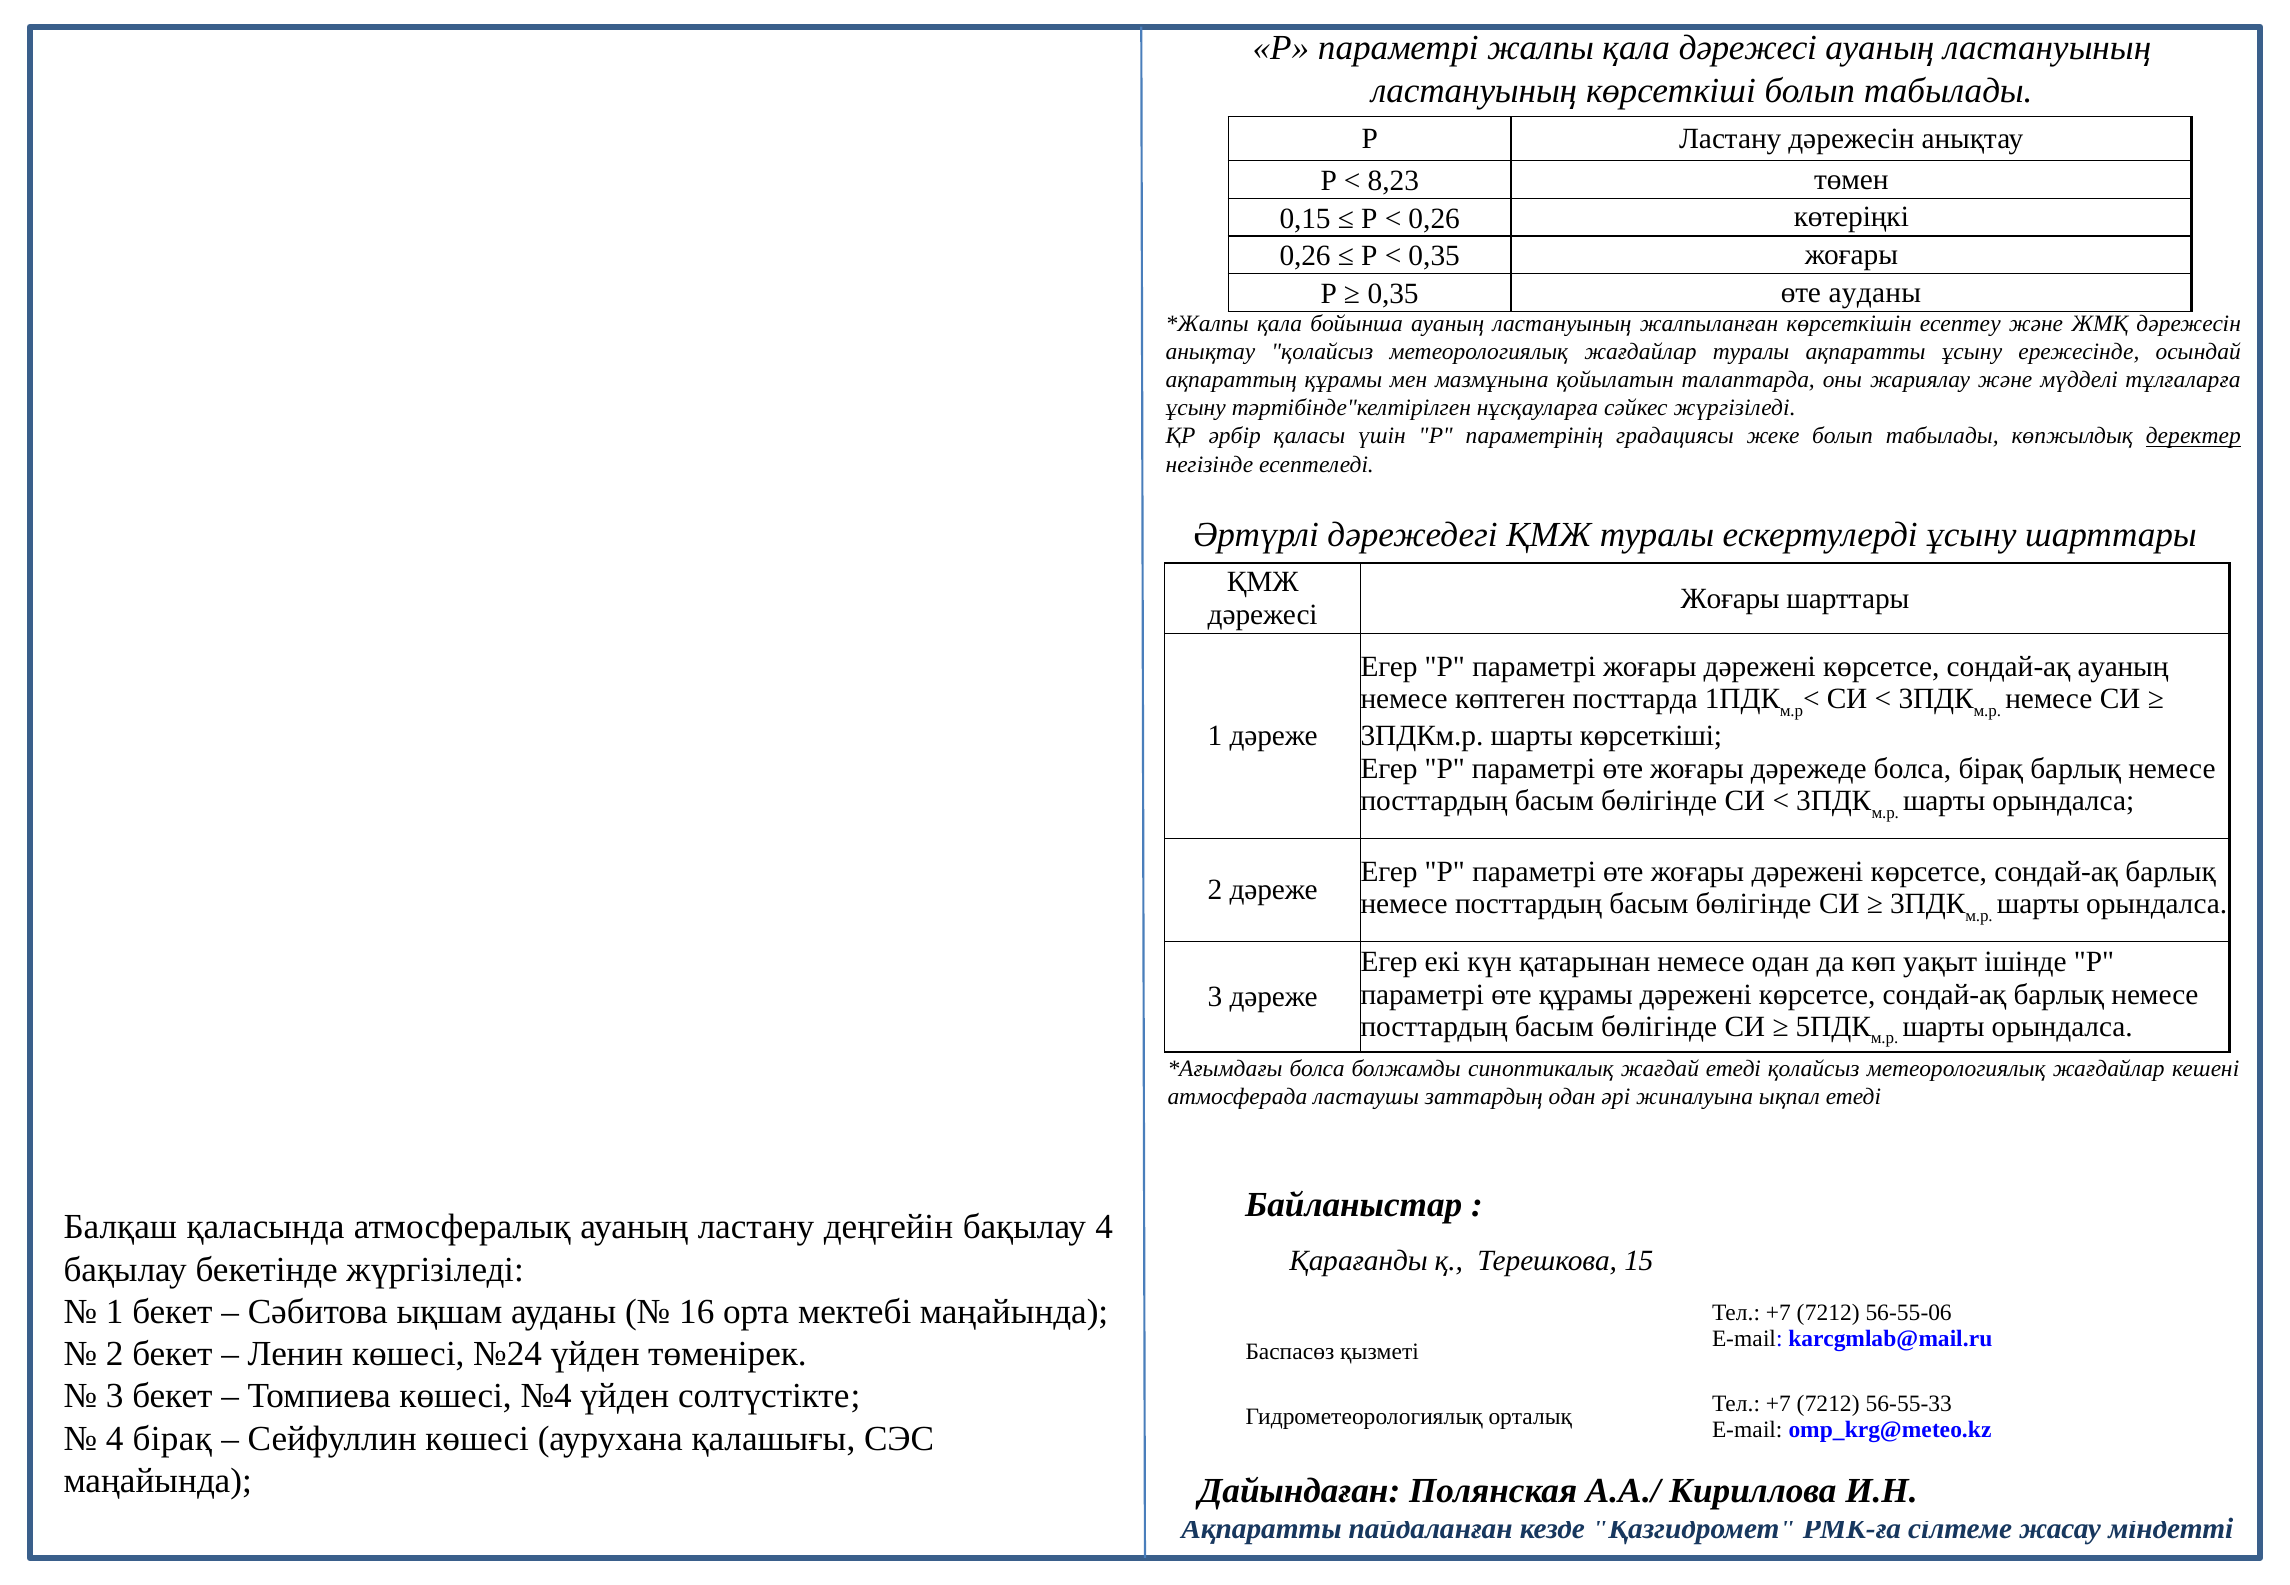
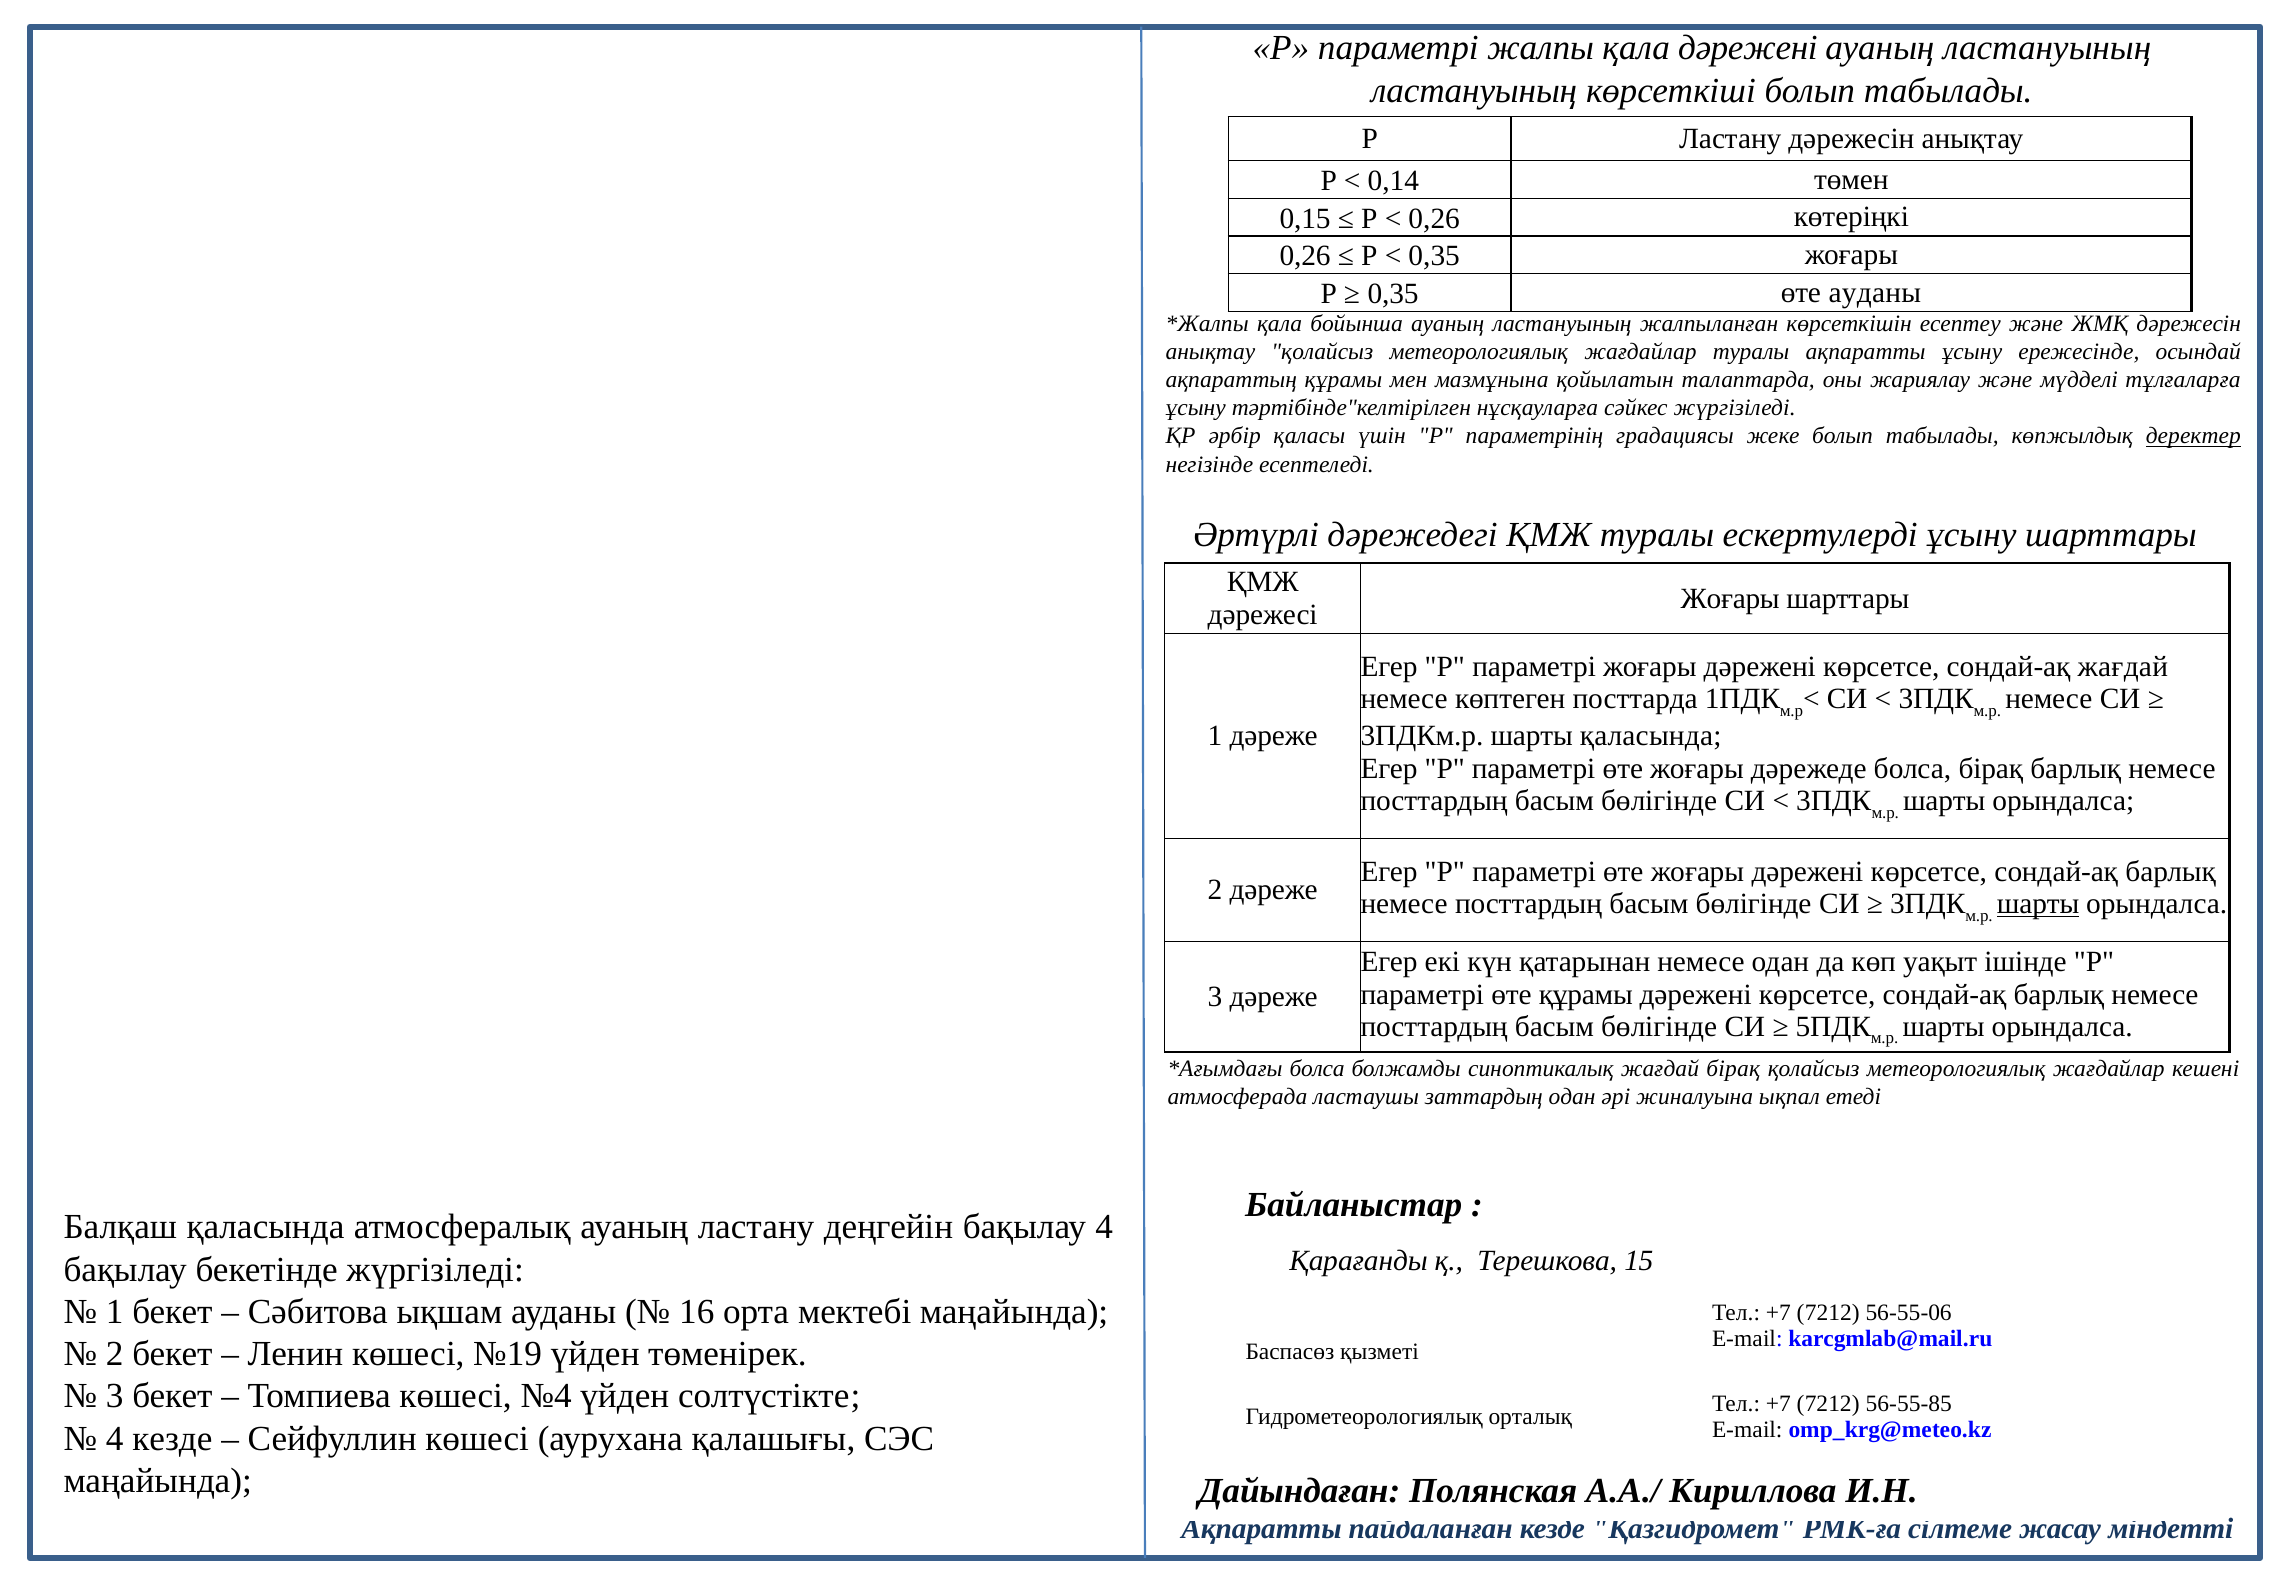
қала дәрежесі: дәрежесі -> дәрежені
8,23: 8,23 -> 0,14
сондай-ақ ауаның: ауаның -> жағдай
шарты көрсеткіші: көрсеткіші -> қаласында
шарты at (2038, 904) underline: none -> present
жағдай етеді: етеді -> бірақ
№24: №24 -> №19
56-55-33: 56-55-33 -> 56-55-85
4 бірақ: бірақ -> кезде
